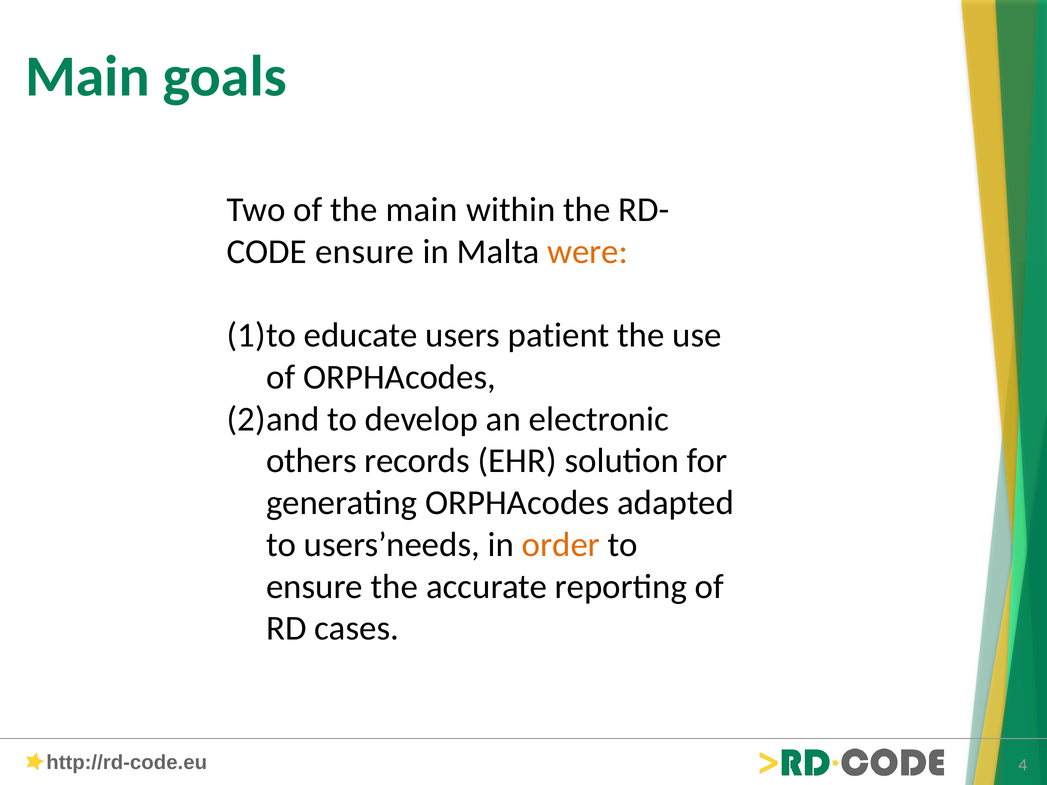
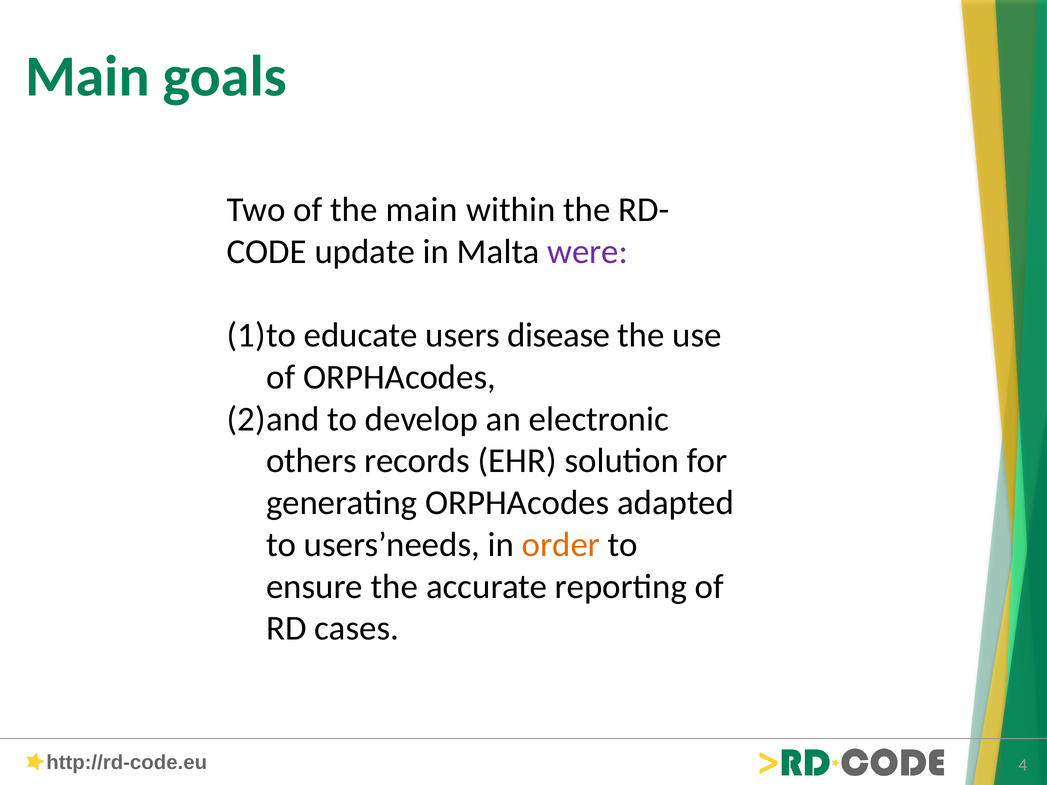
ensure at (365, 252): ensure -> update
were colour: orange -> purple
patient: patient -> disease
